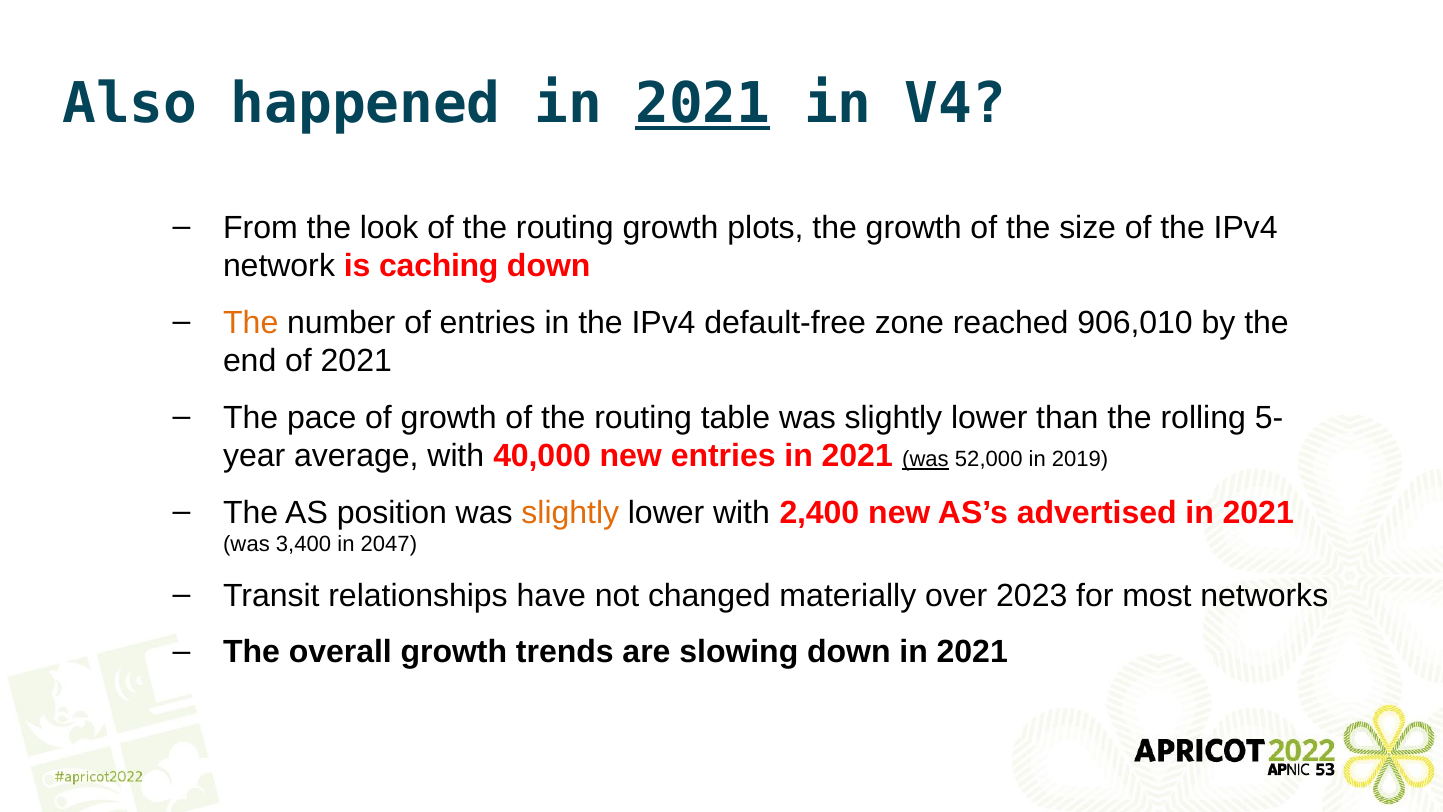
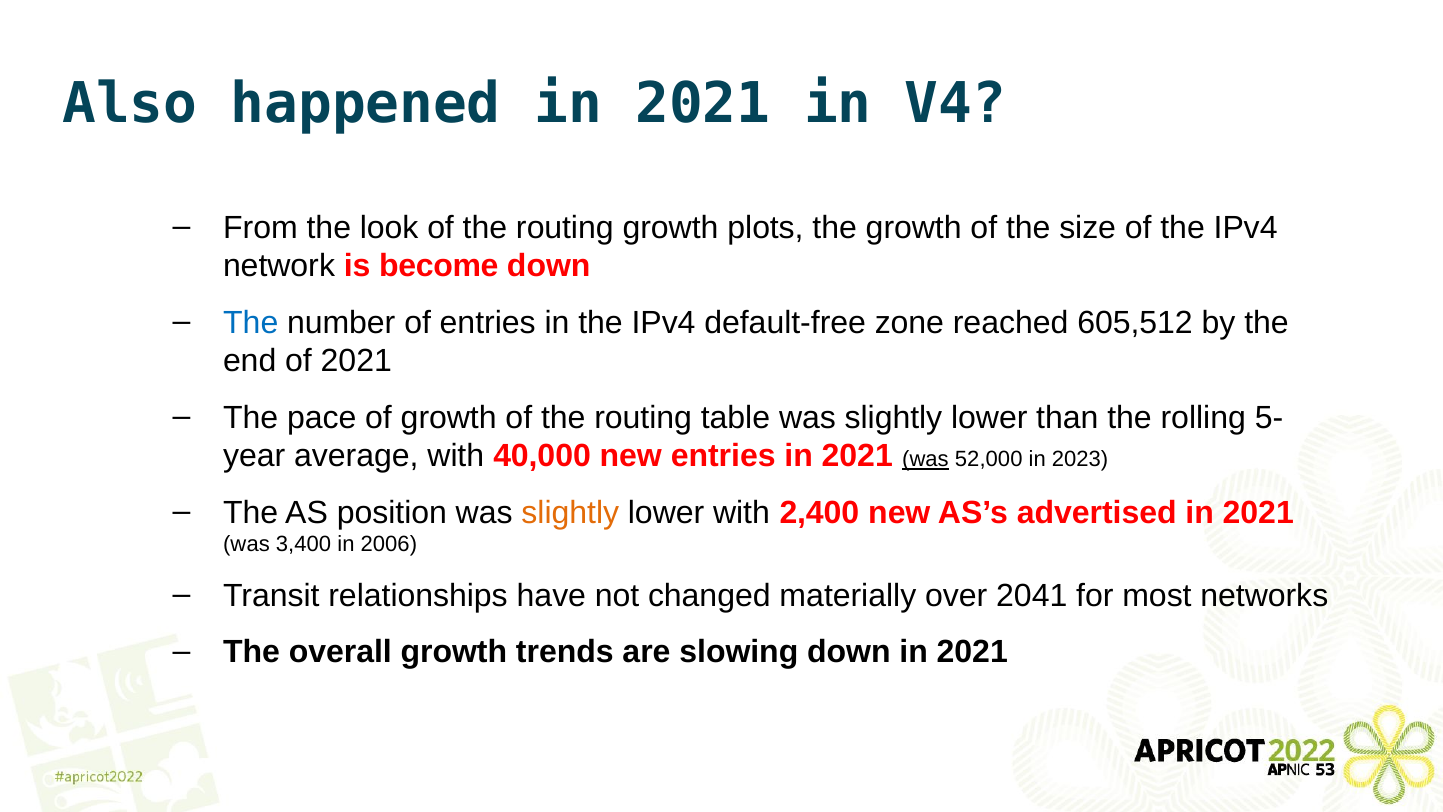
2021 at (703, 104) underline: present -> none
caching: caching -> become
The at (251, 323) colour: orange -> blue
906,010: 906,010 -> 605,512
2019: 2019 -> 2023
2047: 2047 -> 2006
2023: 2023 -> 2041
